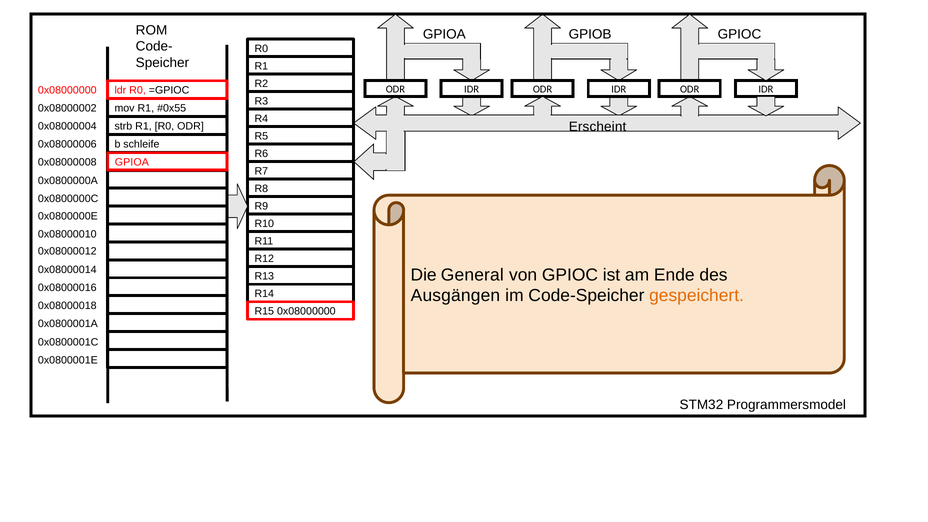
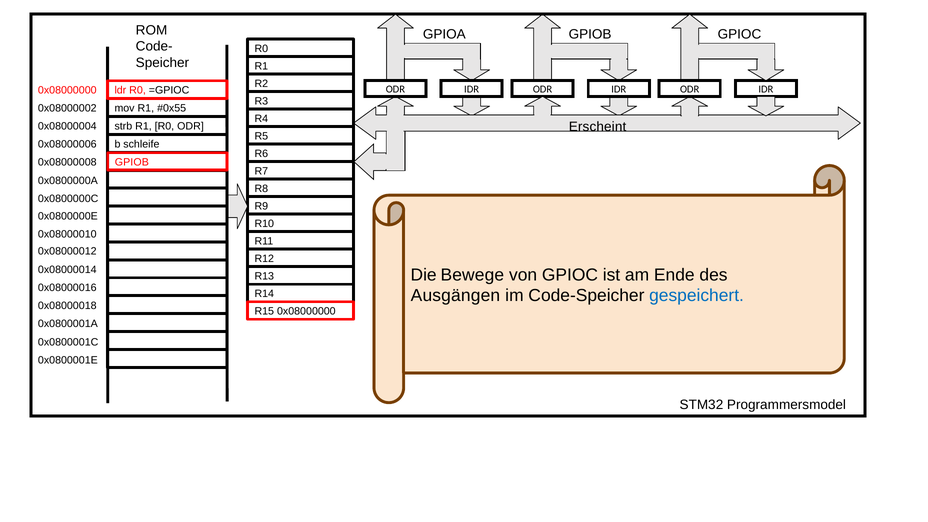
GPIOA at (132, 162): GPIOA -> GPIOB
General: General -> Bewege
gespeichert colour: orange -> blue
